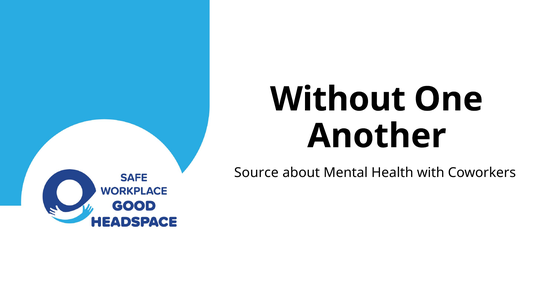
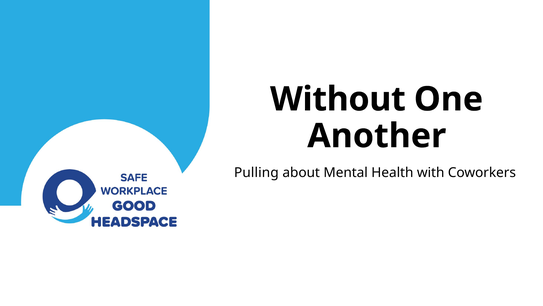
Source: Source -> Pulling
